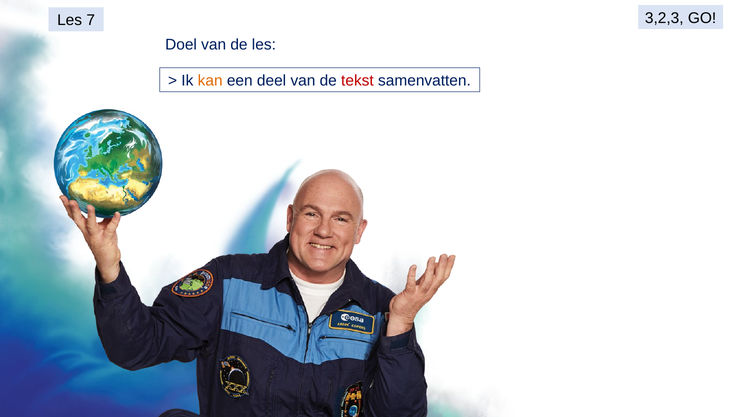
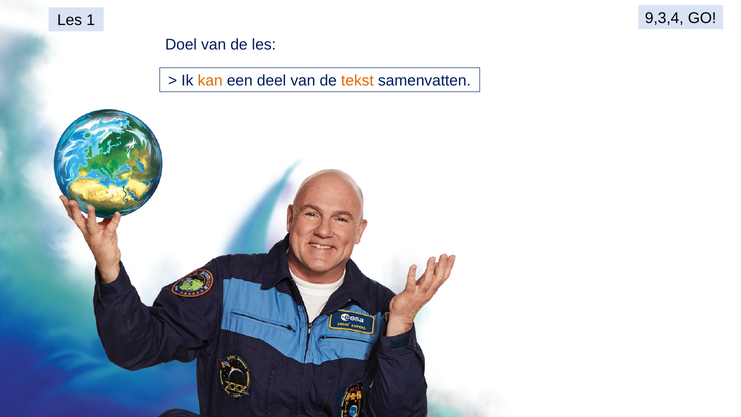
3,2,3: 3,2,3 -> 9,3,4
7: 7 -> 1
tekst colour: red -> orange
